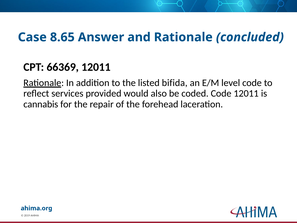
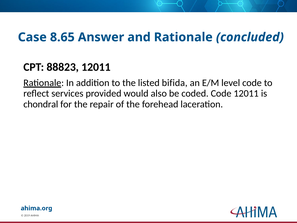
66369: 66369 -> 88823
cannabis: cannabis -> chondral
